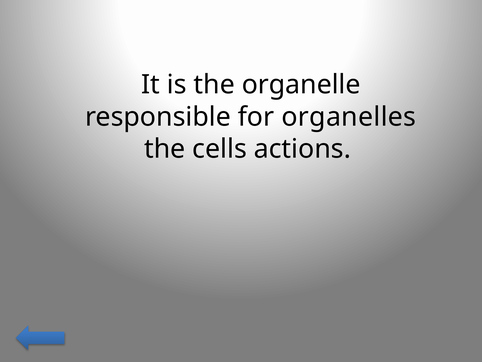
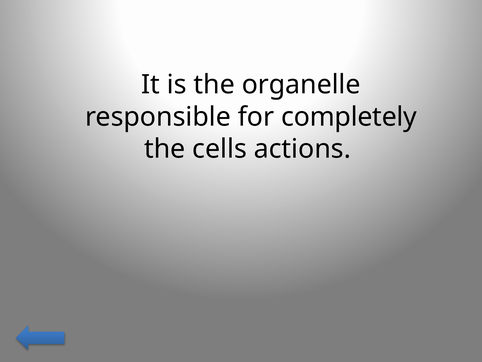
organelles: organelles -> completely
